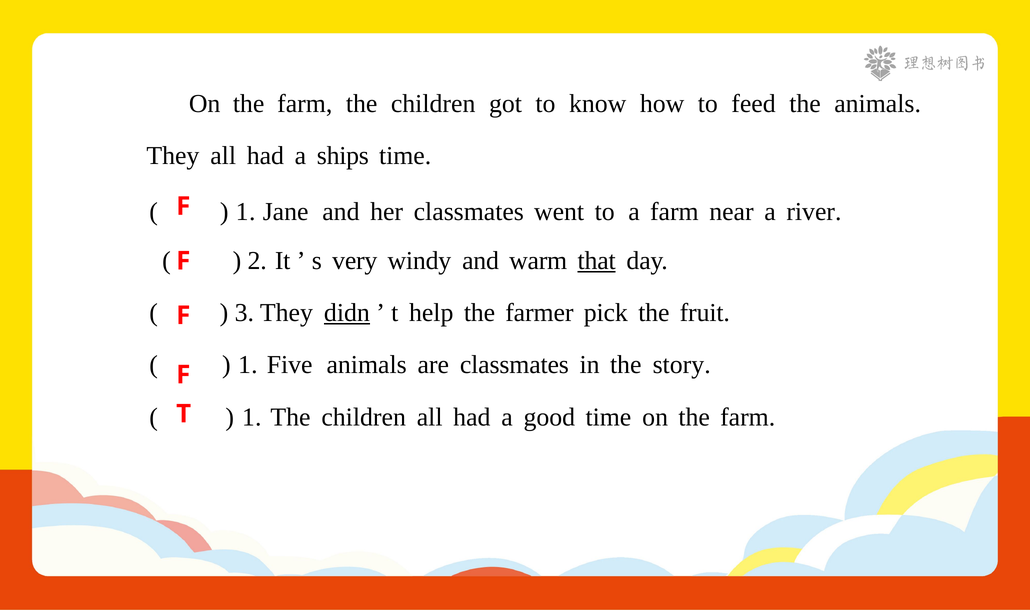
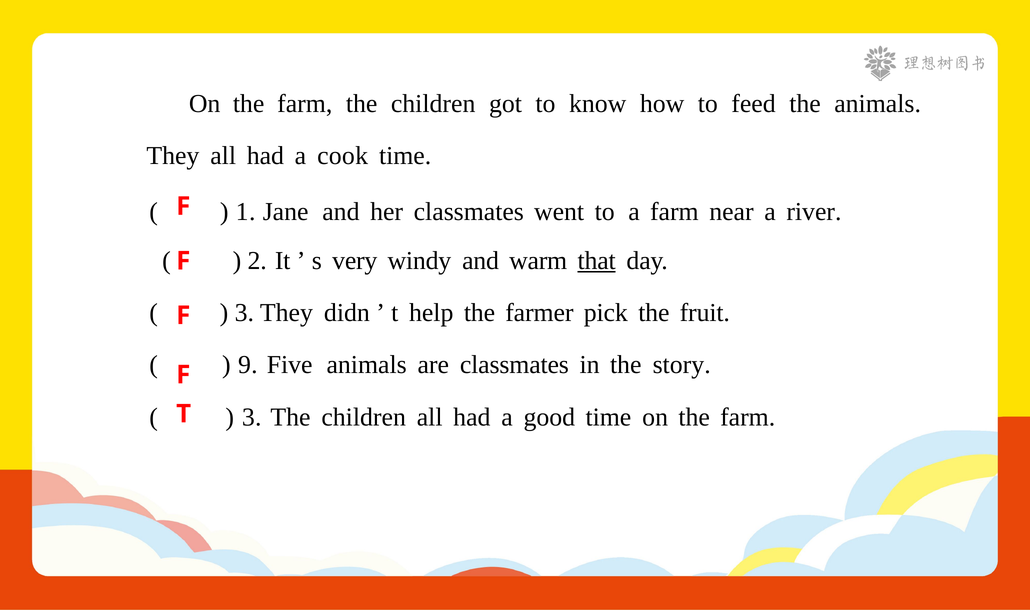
ships: ships -> cook
didn underline: present -> none
1 at (248, 365): 1 -> 9
1 at (252, 417): 1 -> 3
